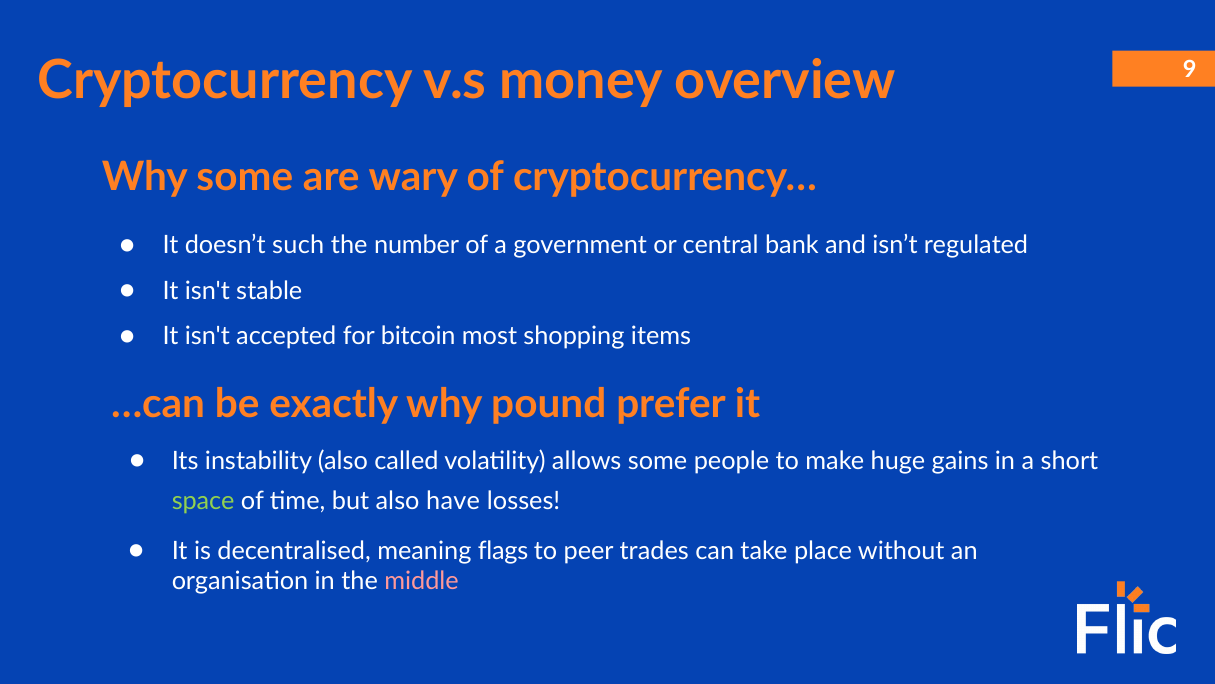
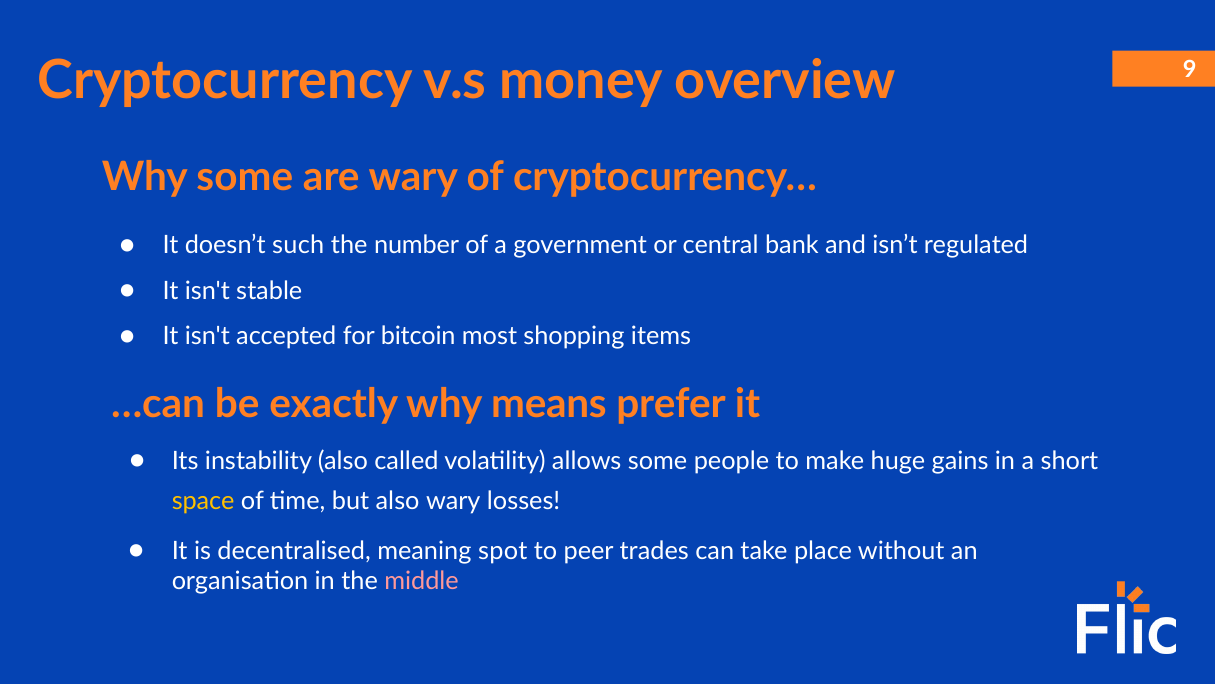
pound: pound -> means
space colour: light green -> yellow
also have: have -> wary
flags: flags -> spot
